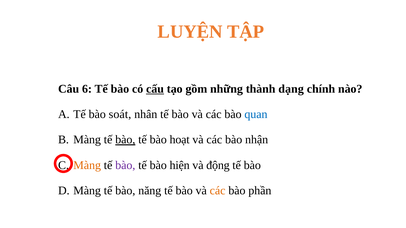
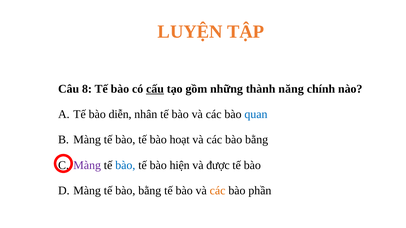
6: 6 -> 8
dạng: dạng -> năng
soát: soát -> diễn
bào at (125, 140) underline: present -> none
các bào nhận: nhận -> bằng
Màng at (87, 165) colour: orange -> purple
bào at (125, 165) colour: purple -> blue
động: động -> được
tế bào năng: năng -> bằng
